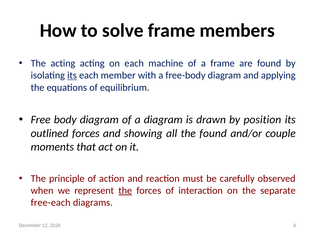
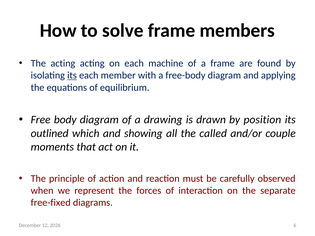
a diagram: diagram -> drawing
outlined forces: forces -> which
the found: found -> called
the at (125, 191) underline: present -> none
free-each: free-each -> free-fixed
